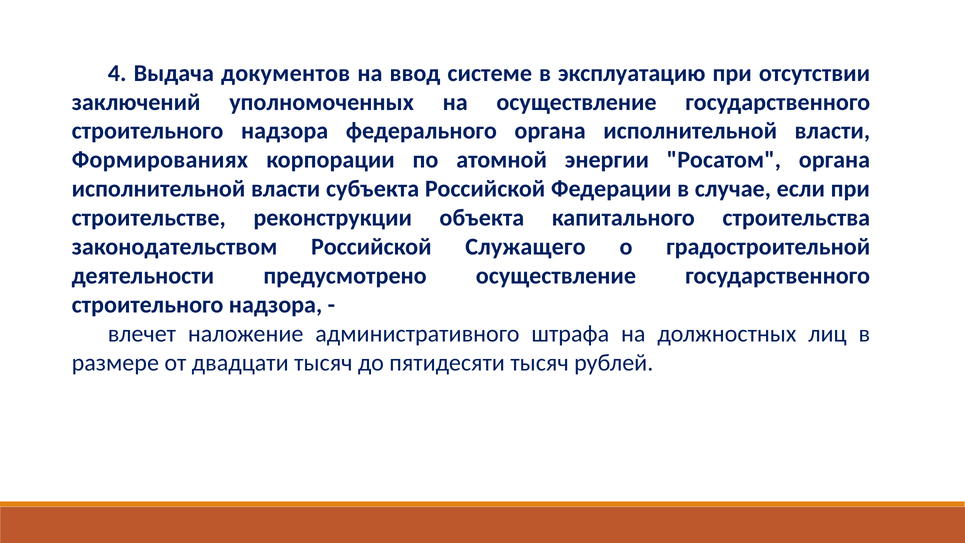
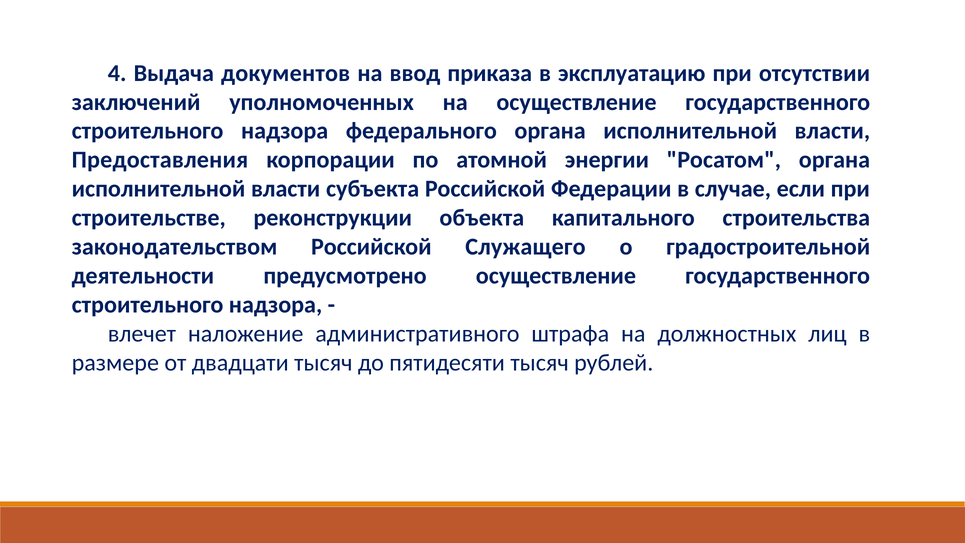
системе: системе -> приказа
Формированиях: Формированиях -> Предоставления
